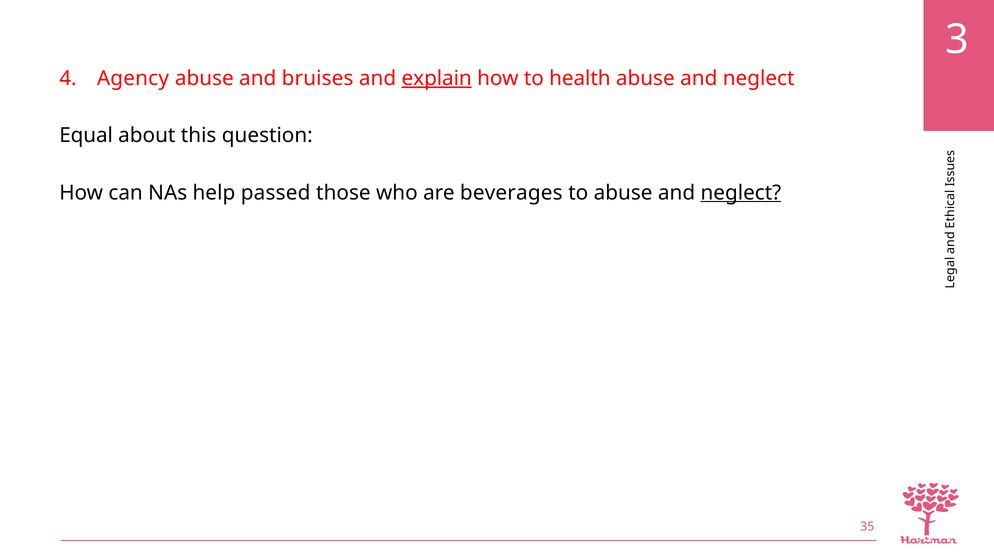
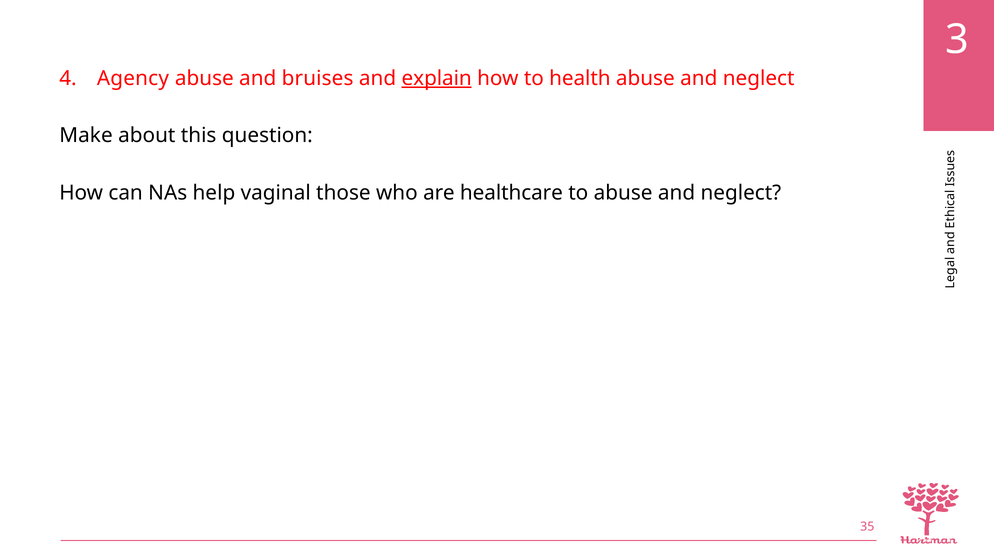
Equal: Equal -> Make
passed: passed -> vaginal
beverages: beverages -> healthcare
neglect at (741, 193) underline: present -> none
